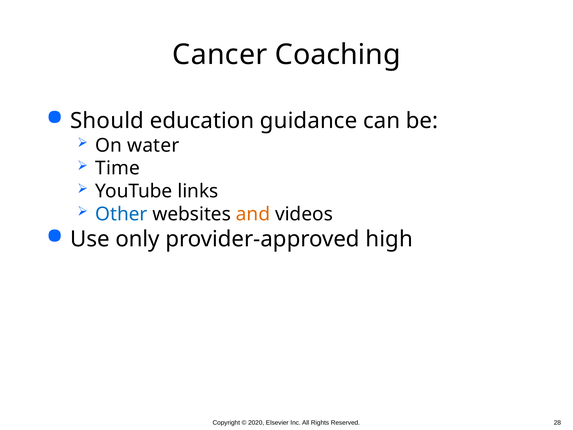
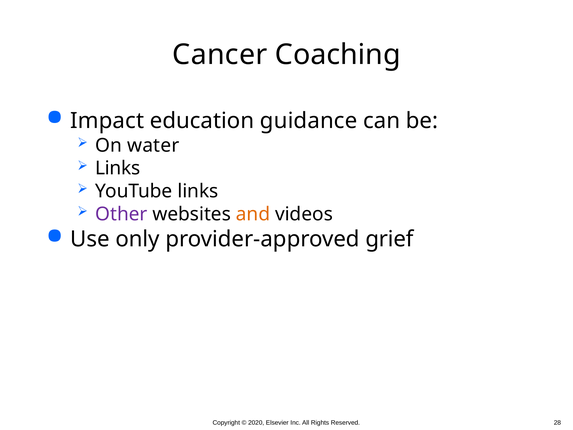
Should: Should -> Impact
Time at (118, 168): Time -> Links
Other colour: blue -> purple
high: high -> grief
